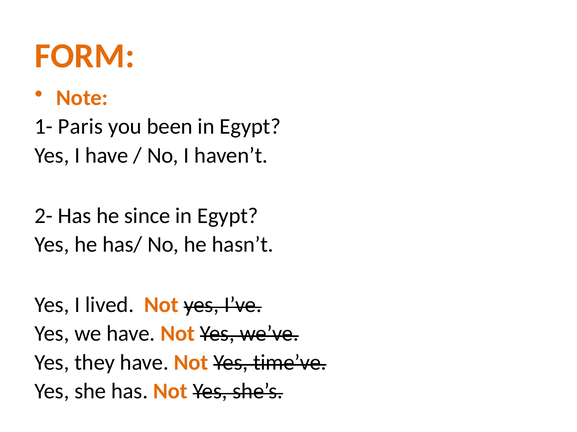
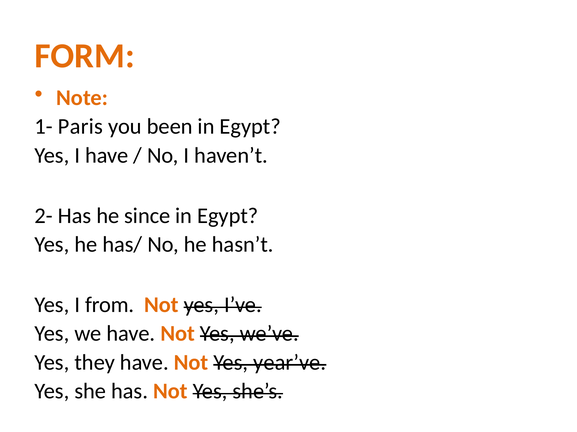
lived: lived -> from
time’ve: time’ve -> year’ve
